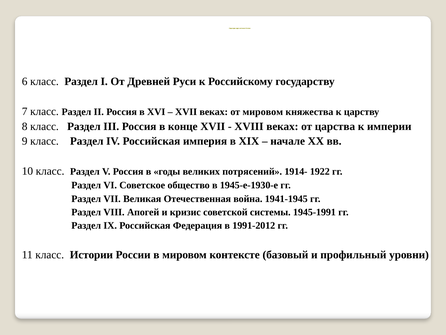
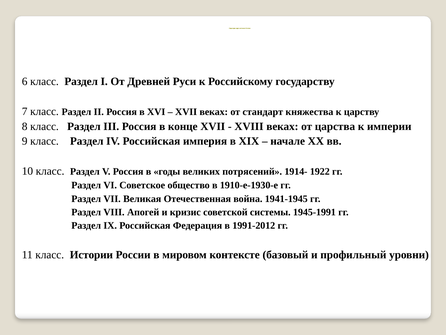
от мировом: мировом -> стандарт
1945-е-1930-е: 1945-е-1930-е -> 1910-е-1930-е
